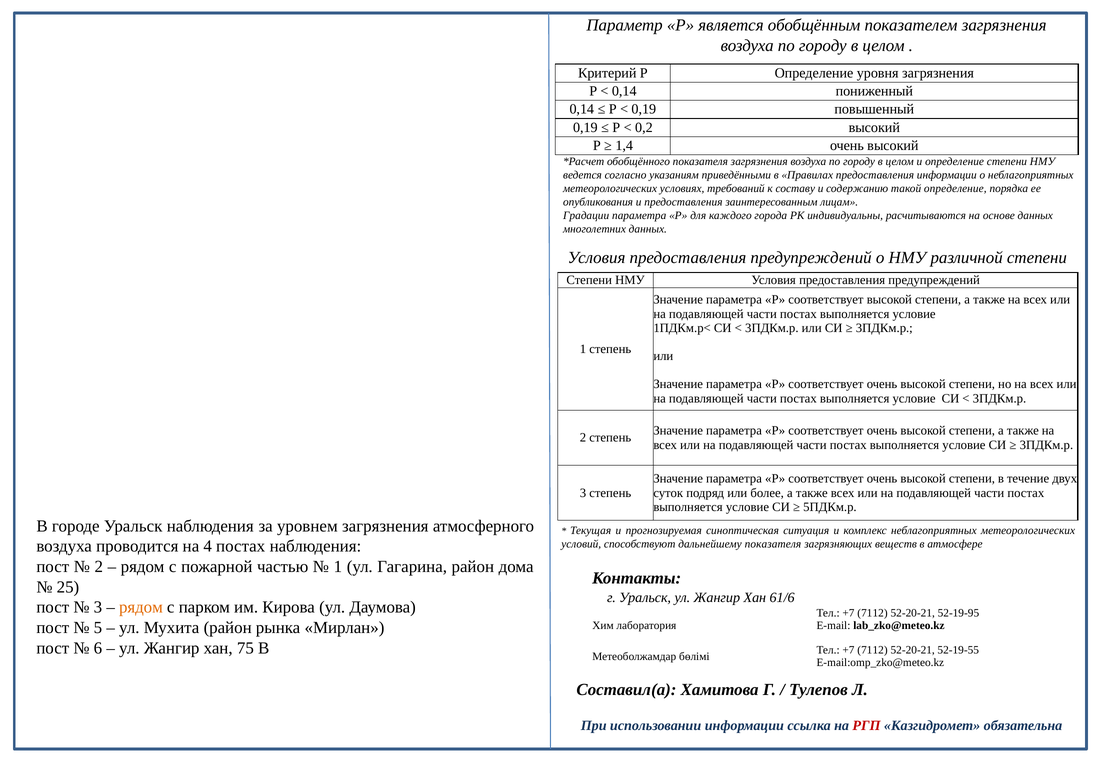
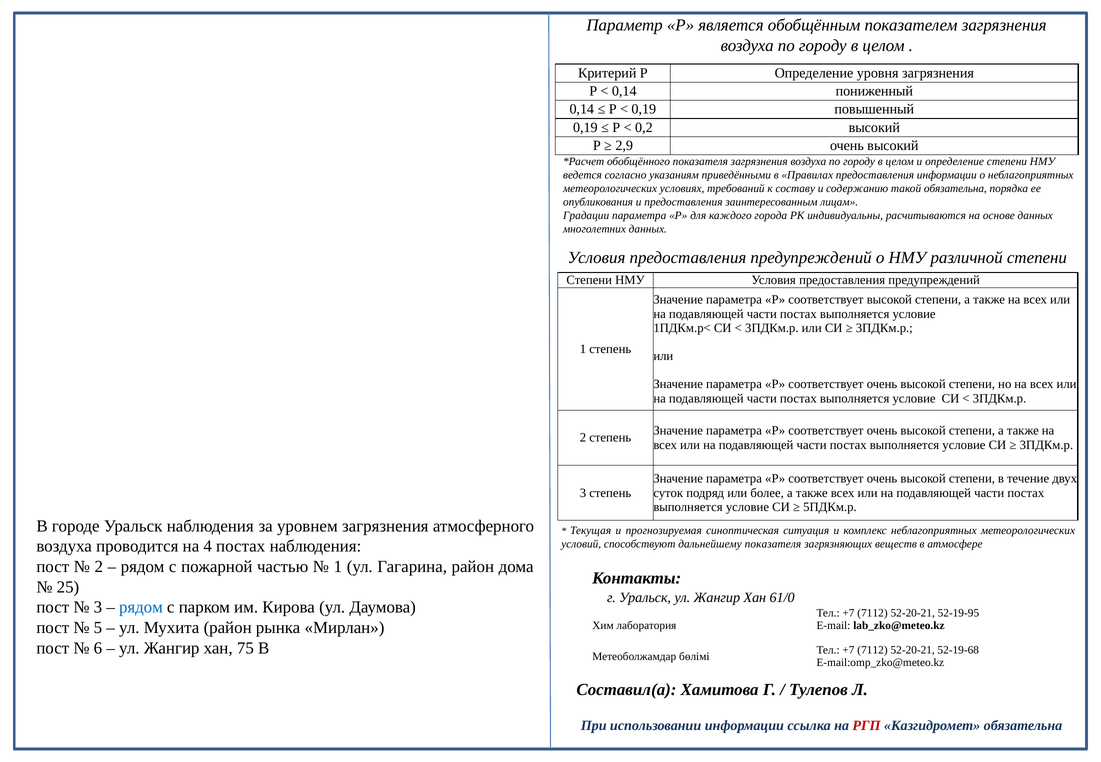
1,4: 1,4 -> 2,9
такой определение: определение -> обязательна
61/6: 61/6 -> 61/0
рядом at (141, 607) colour: orange -> blue
52-19-55: 52-19-55 -> 52-19-68
